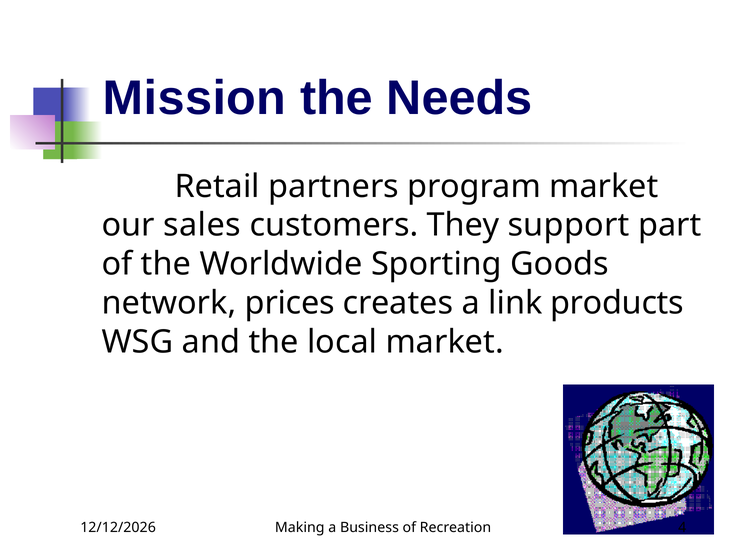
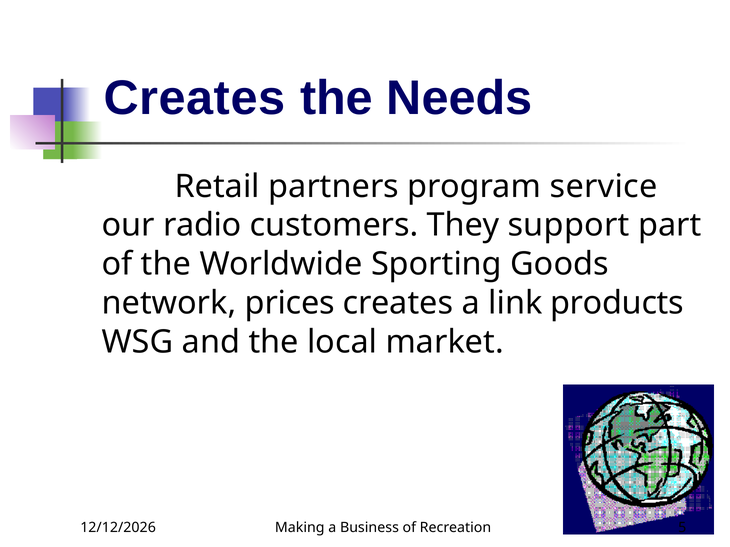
Mission at (195, 98): Mission -> Creates
program market: market -> service
sales: sales -> radio
4: 4 -> 5
